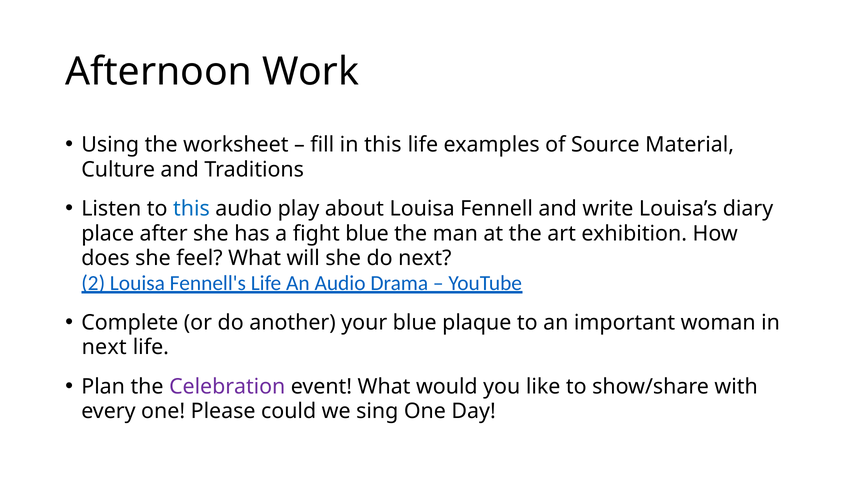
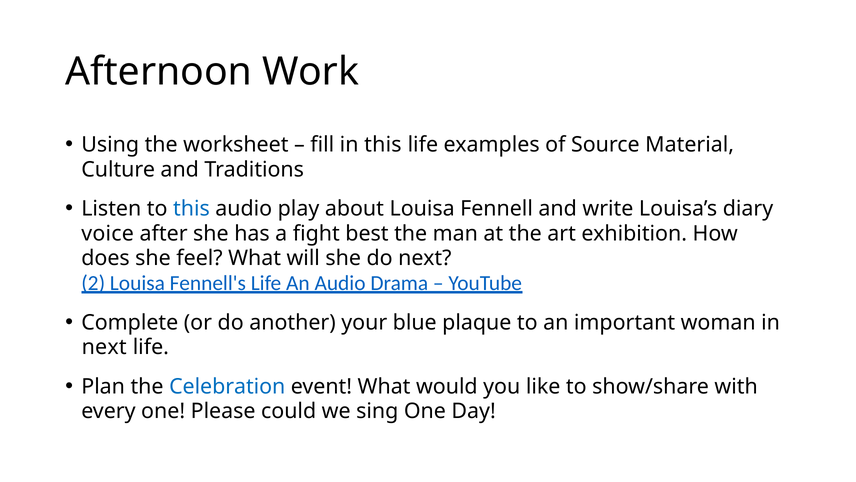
place: place -> voice
fight blue: blue -> best
Celebration colour: purple -> blue
